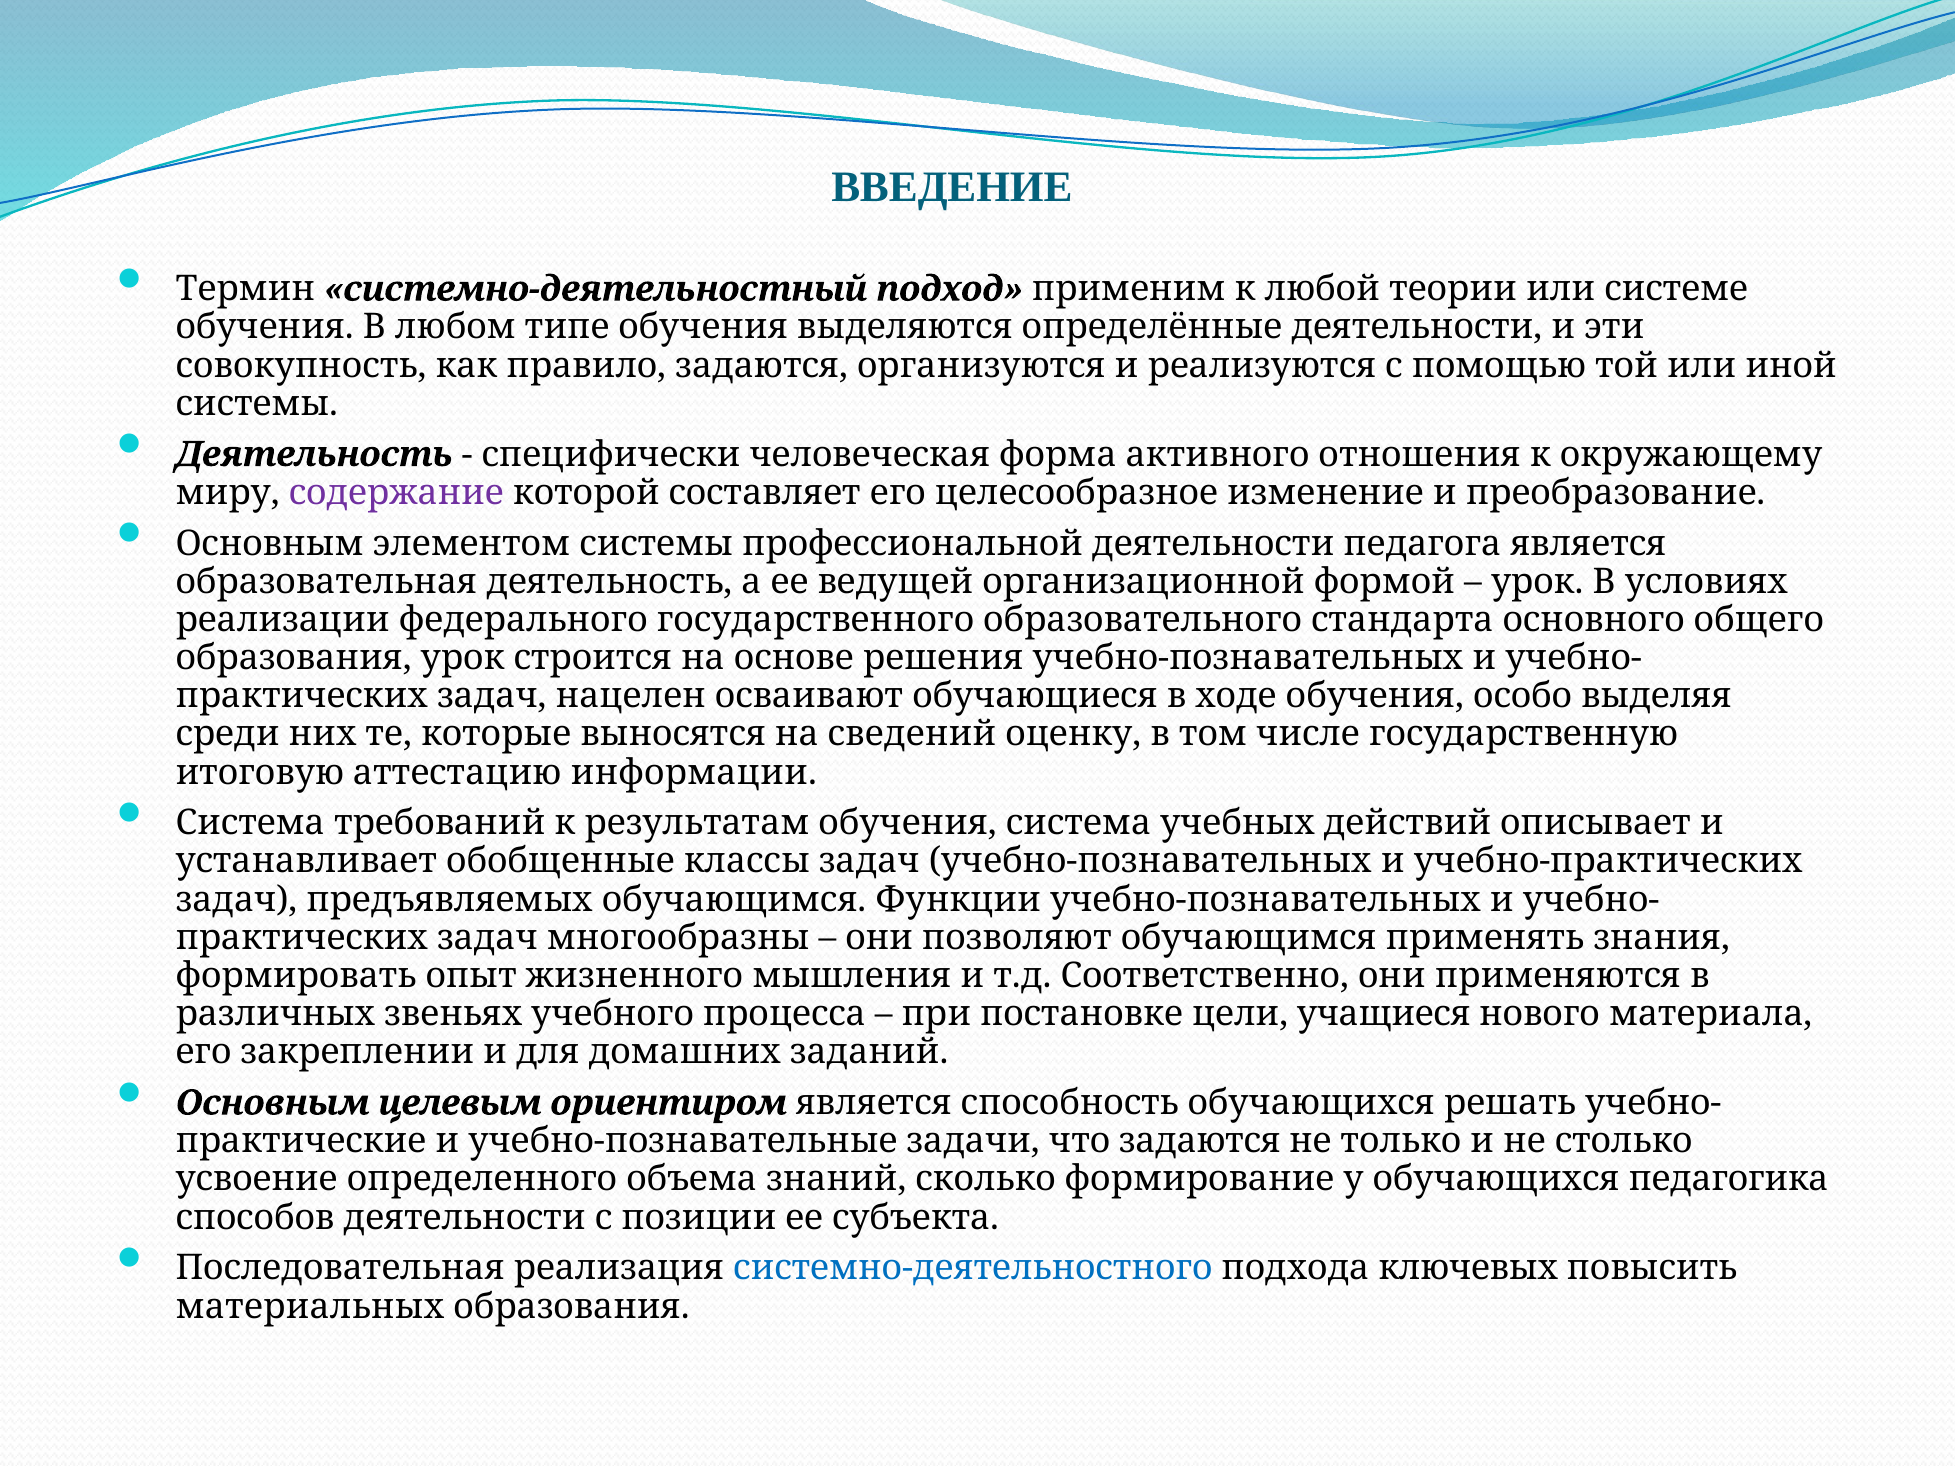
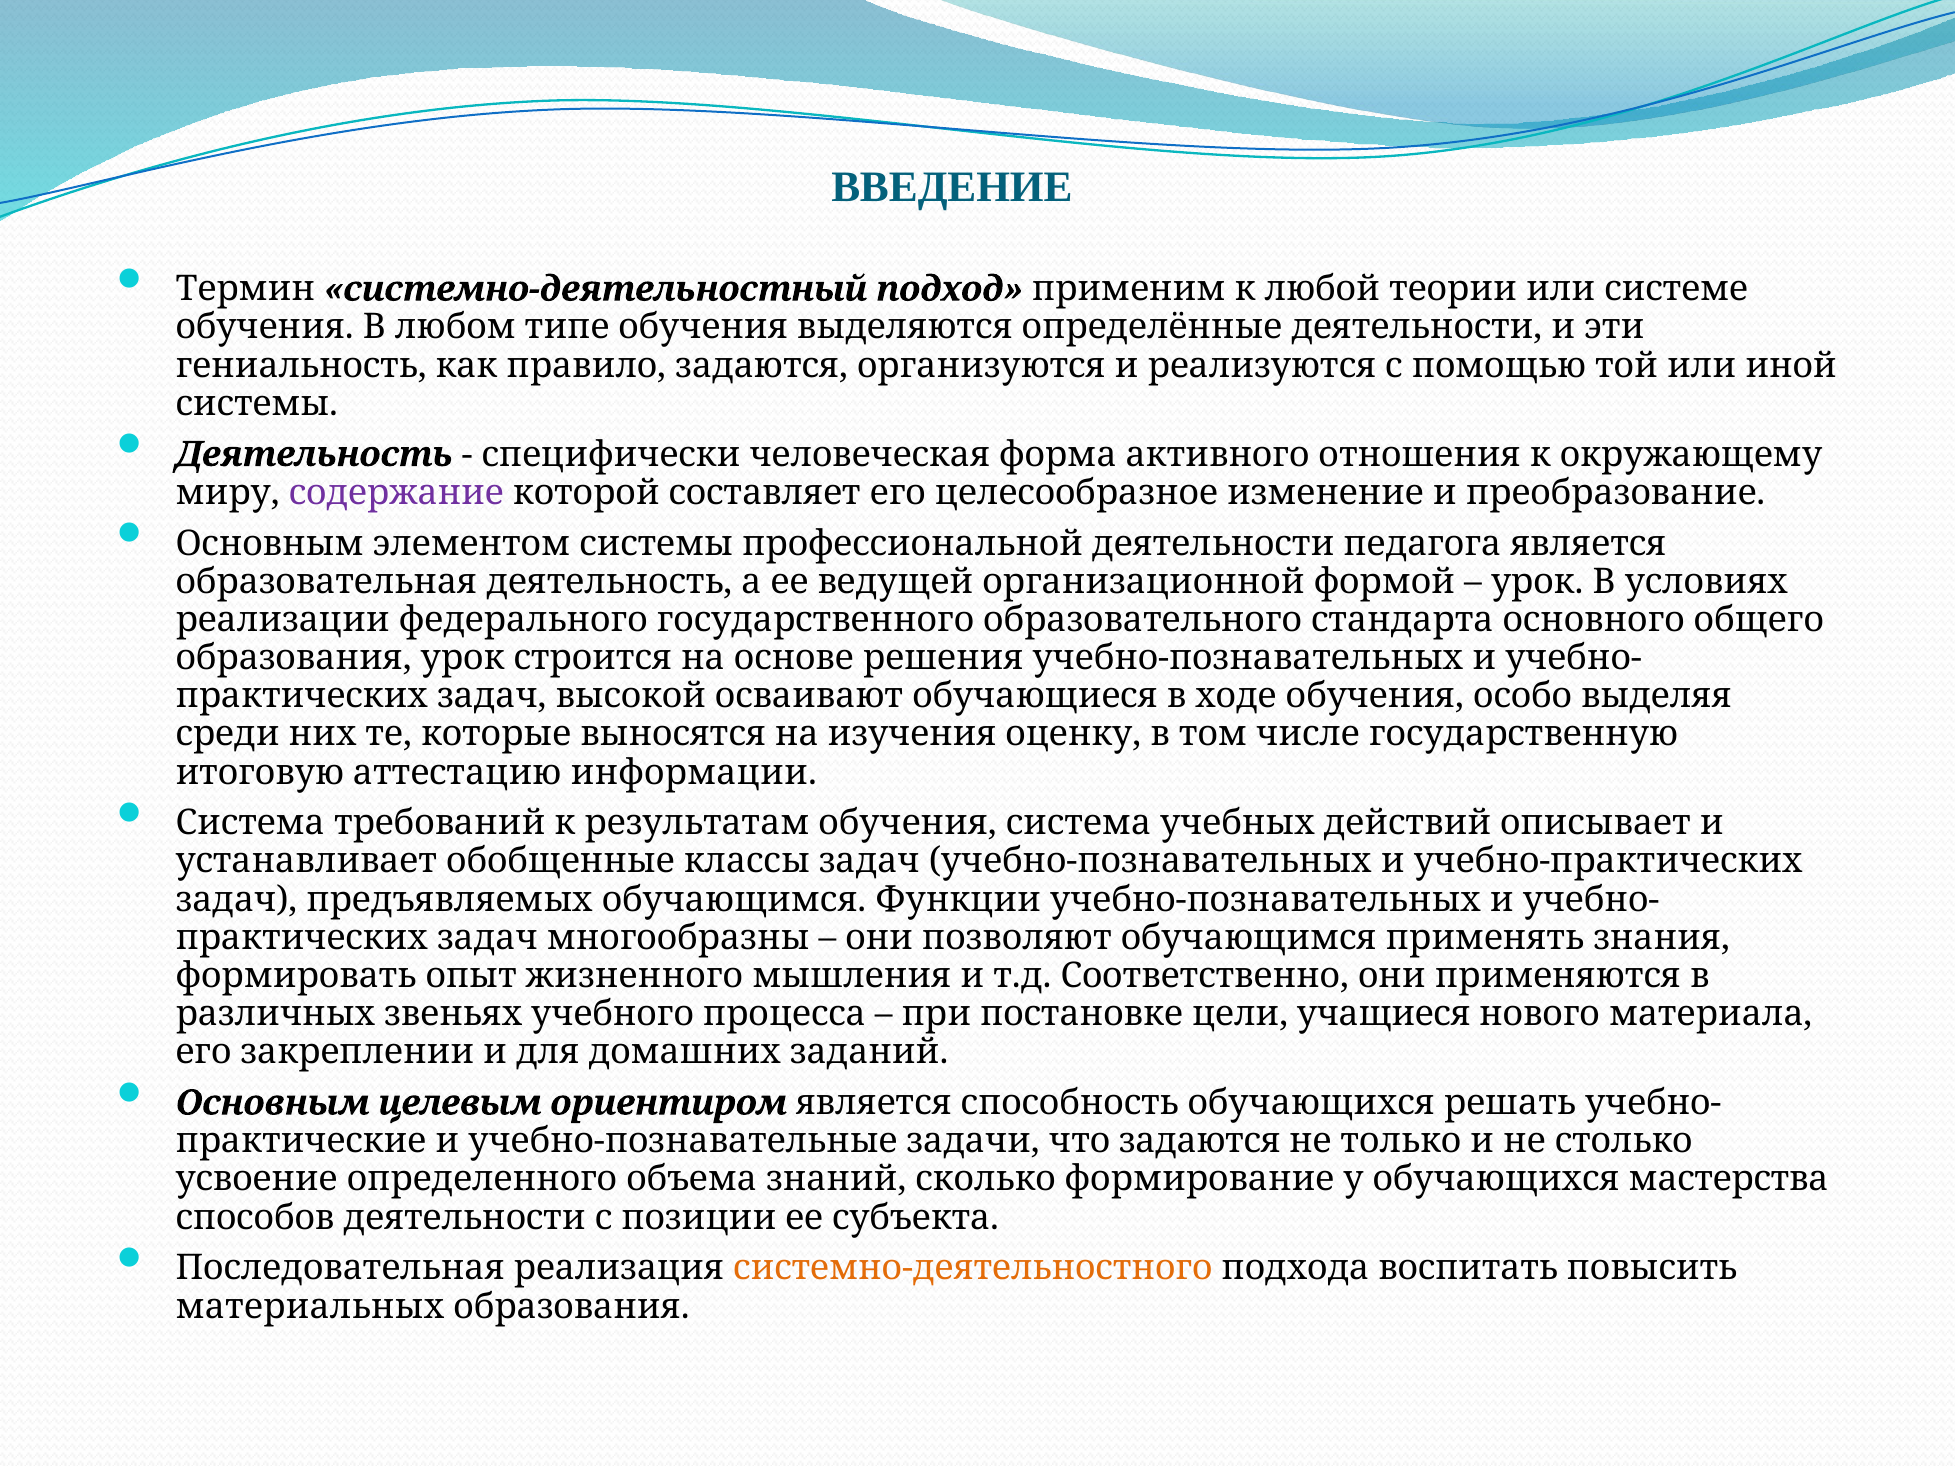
совокупность: совокупность -> гениальность
нацелен: нацелен -> высокой
сведений: сведений -> изучения
педагогика: педагогика -> мастерства
системно-деятельностного colour: blue -> orange
ключевых: ключевых -> воспитать
